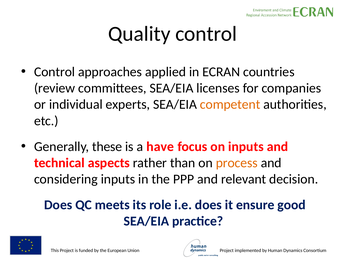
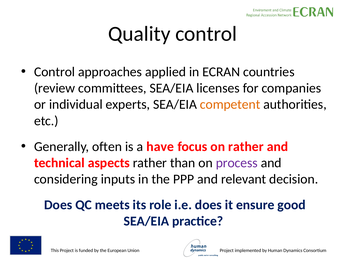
these: these -> often
on inputs: inputs -> rather
process colour: orange -> purple
